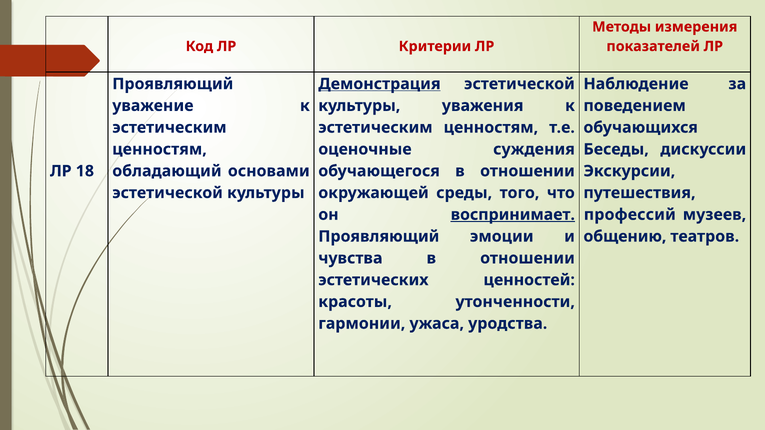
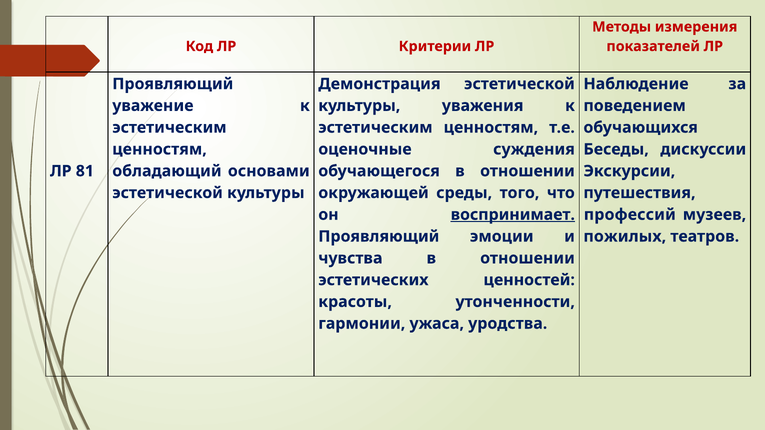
Демонстрация underline: present -> none
18: 18 -> 81
общению: общению -> пожилых
